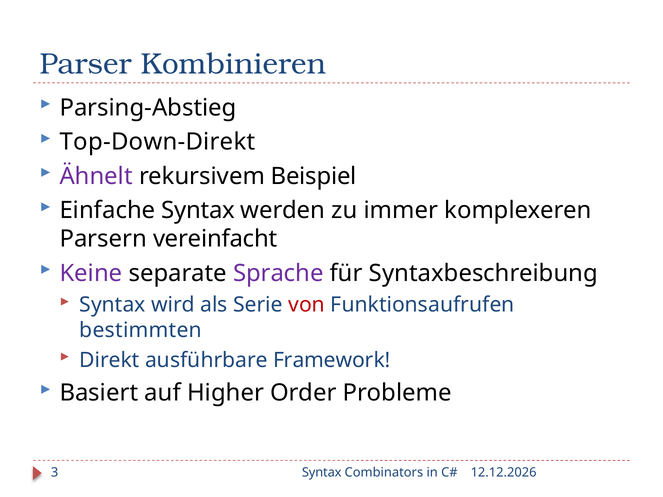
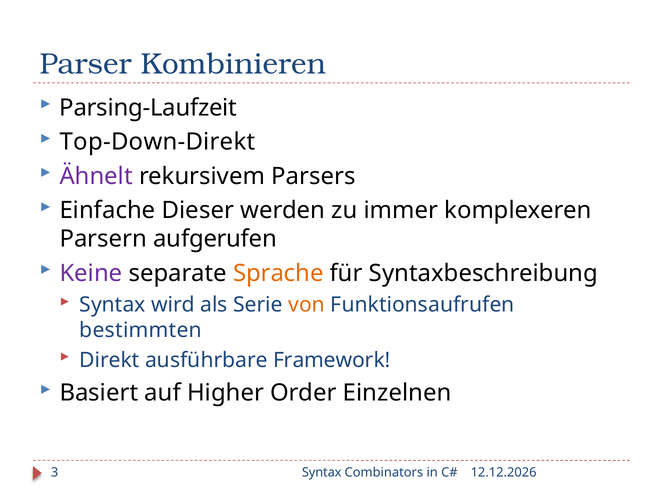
Parsing-Abstieg: Parsing-Abstieg -> Parsing-Laufzeit
Beispiel: Beispiel -> Parsers
Einfache Syntax: Syntax -> Dieser
vereinfacht: vereinfacht -> aufgerufen
Sprache colour: purple -> orange
von colour: red -> orange
Probleme: Probleme -> Einzelnen
